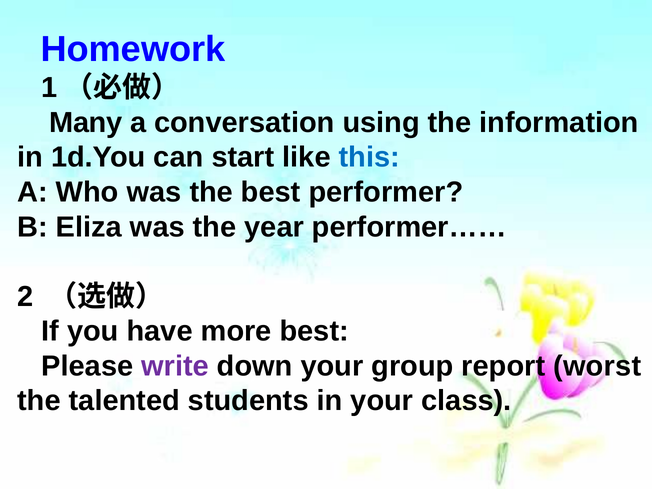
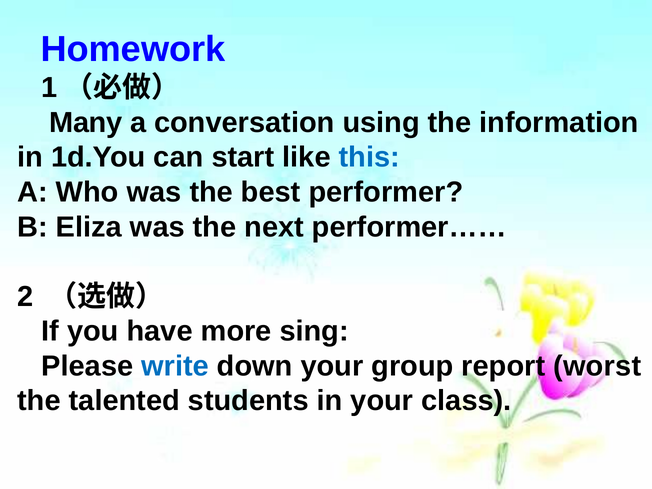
year: year -> next
more best: best -> sing
write colour: purple -> blue
